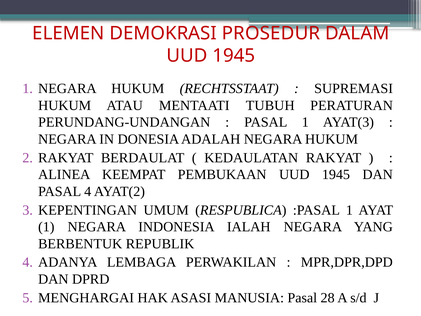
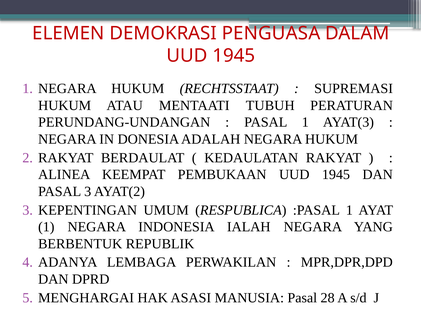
PROSEDUR: PROSEDUR -> PENGUASA
PASAL 4: 4 -> 3
